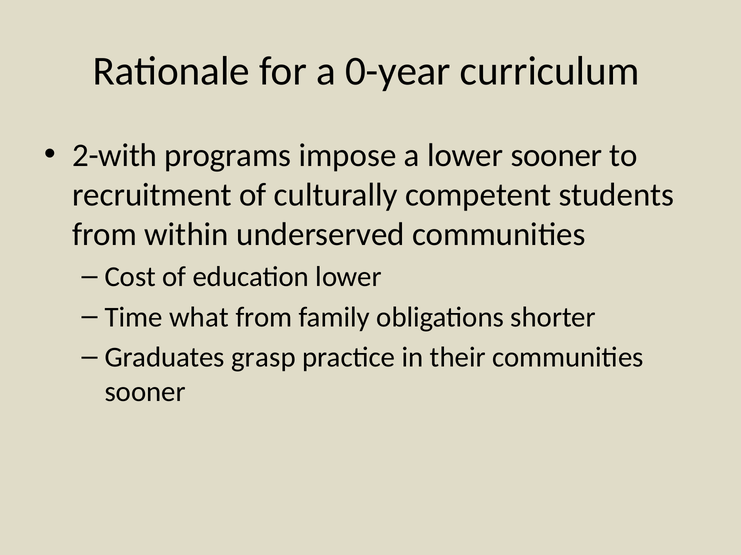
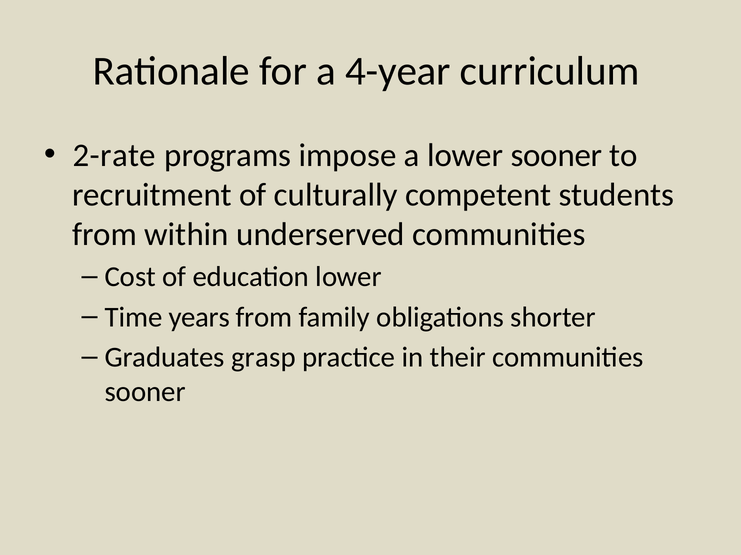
0-year: 0-year -> 4-year
2-with: 2-with -> 2-rate
what: what -> years
